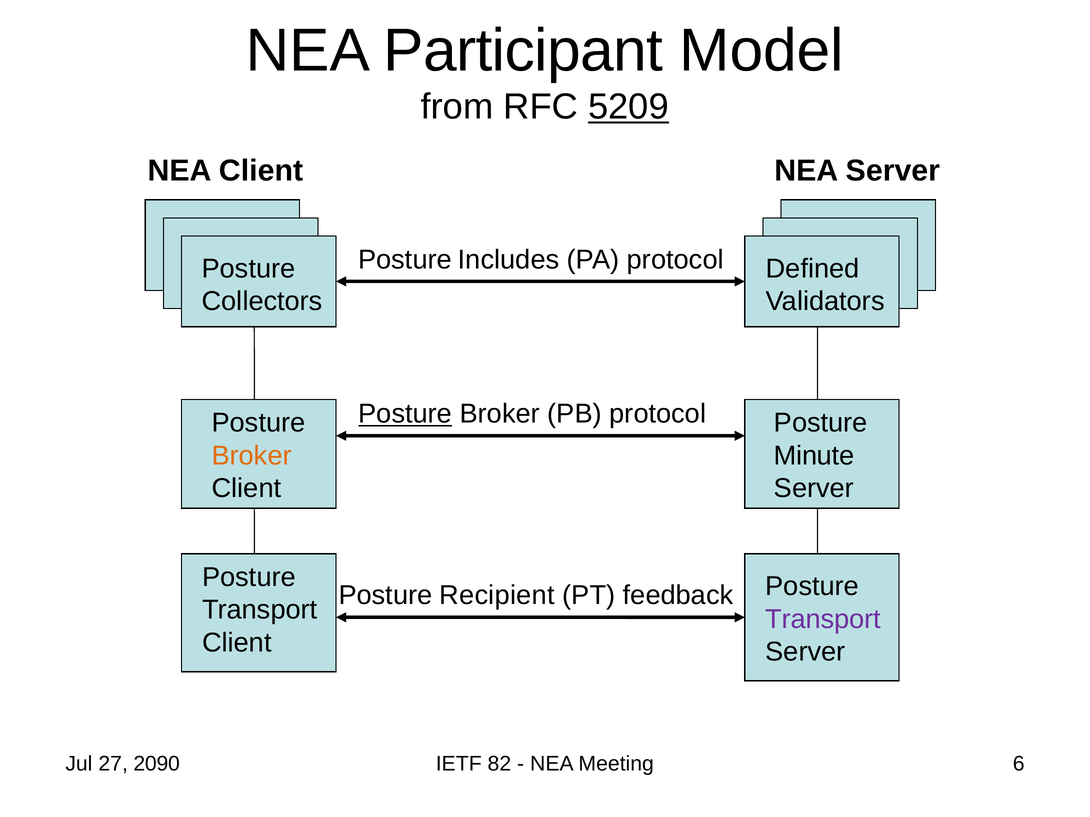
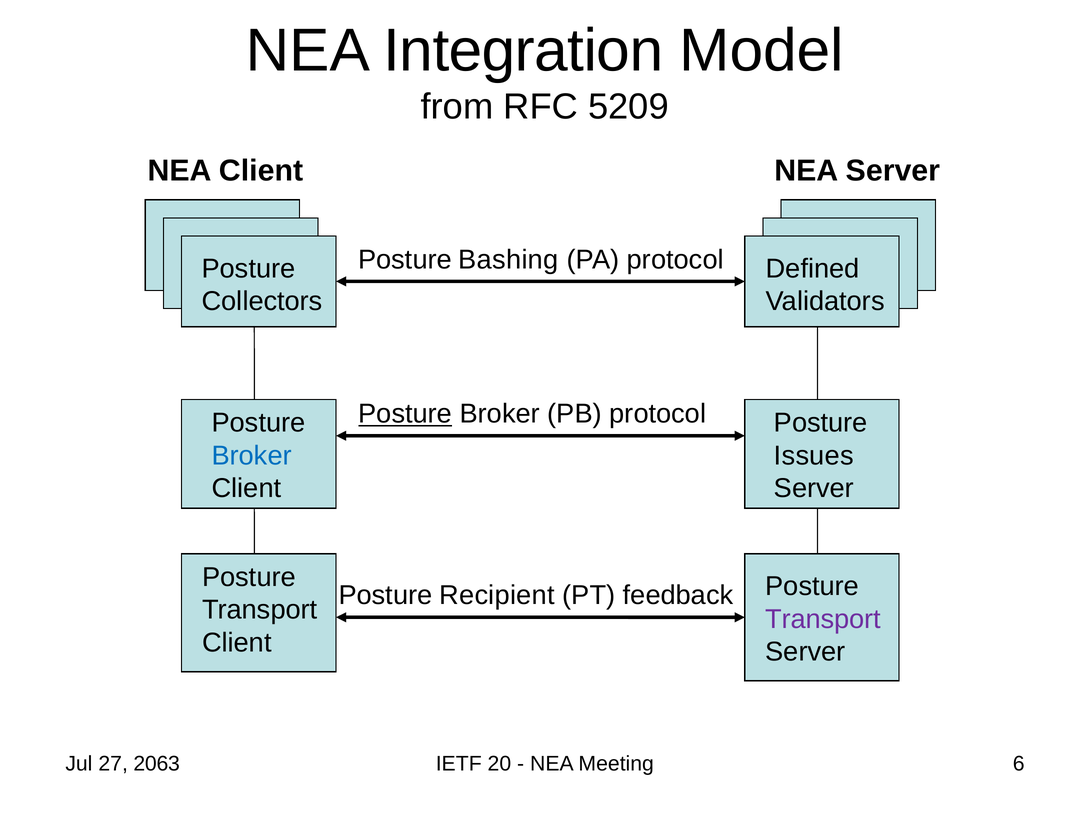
Participant: Participant -> Integration
5209 underline: present -> none
Includes: Includes -> Bashing
Broker at (252, 456) colour: orange -> blue
Minute: Minute -> Issues
2090: 2090 -> 2063
82: 82 -> 20
